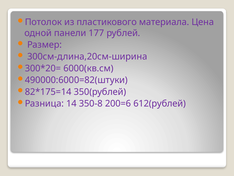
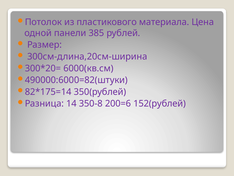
177: 177 -> 385
612(рублей: 612(рублей -> 152(рублей
